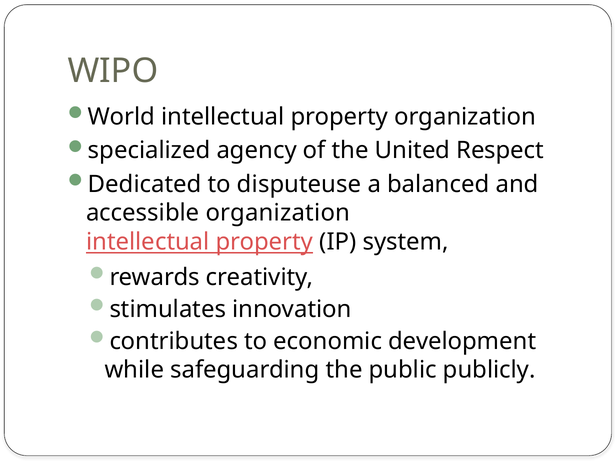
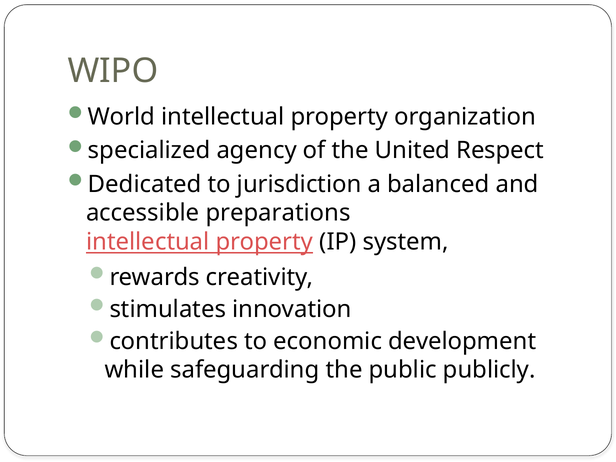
disputeuse: disputeuse -> jurisdiction
accessible organization: organization -> preparations
